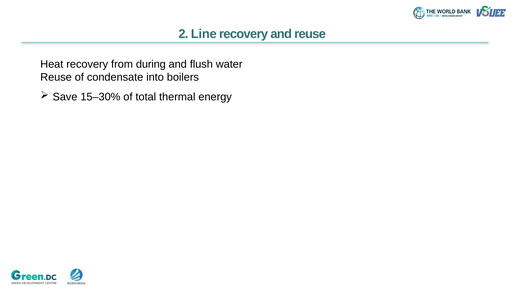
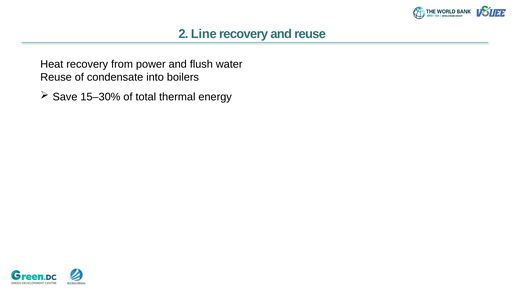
during: during -> power
